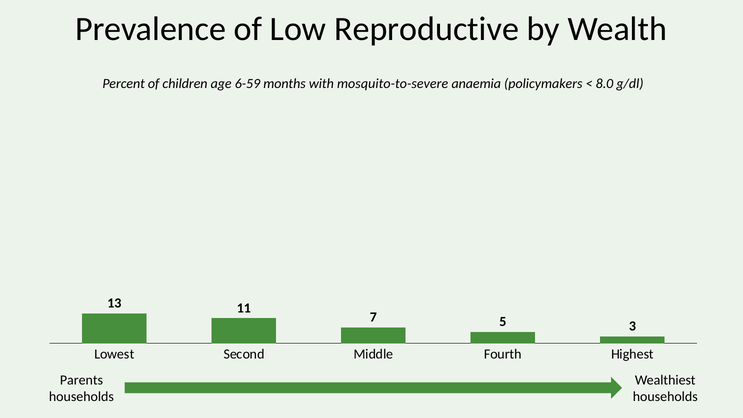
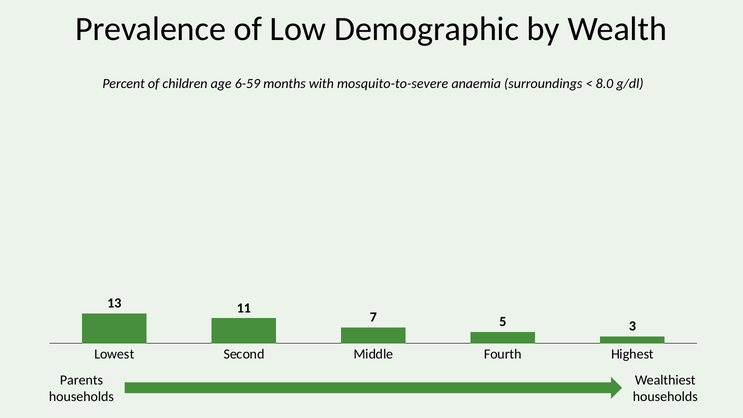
Reproductive: Reproductive -> Demographic
policymakers: policymakers -> surroundings
